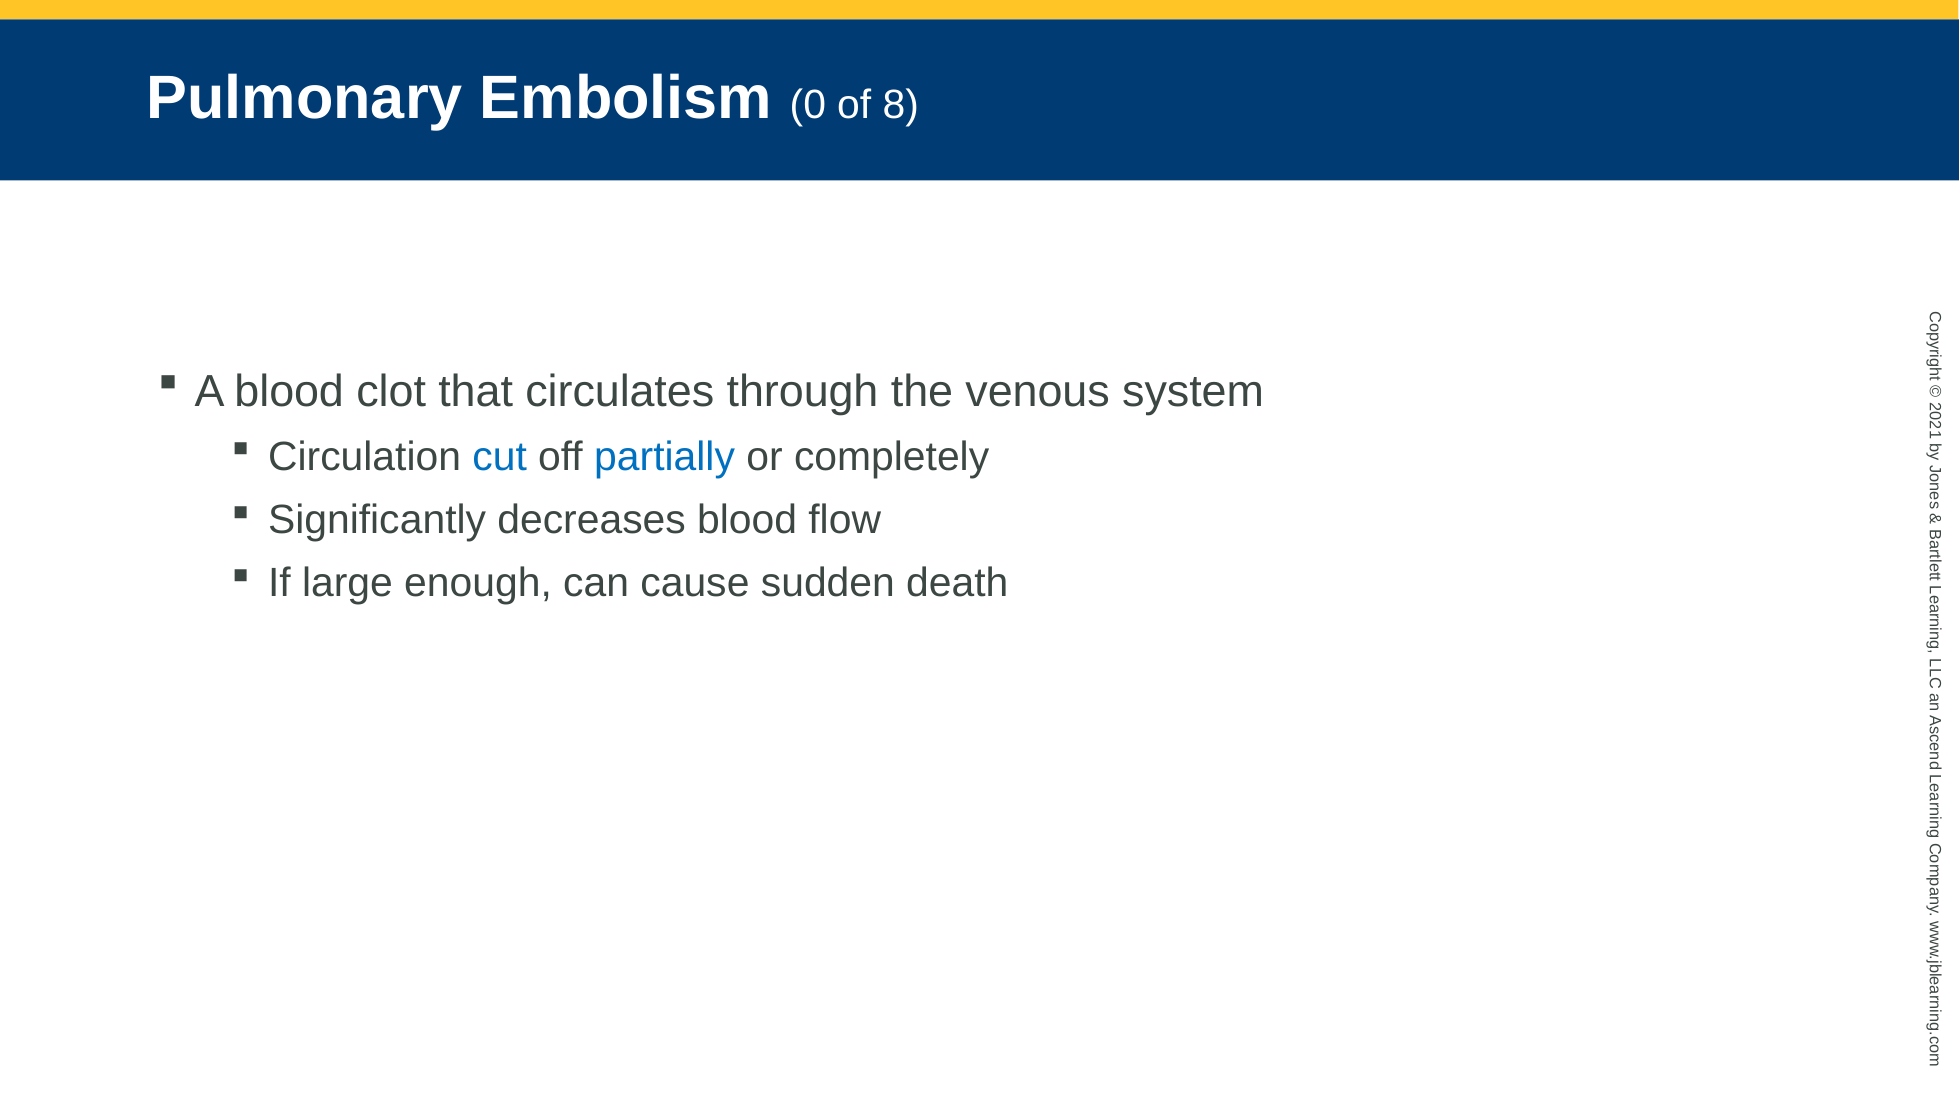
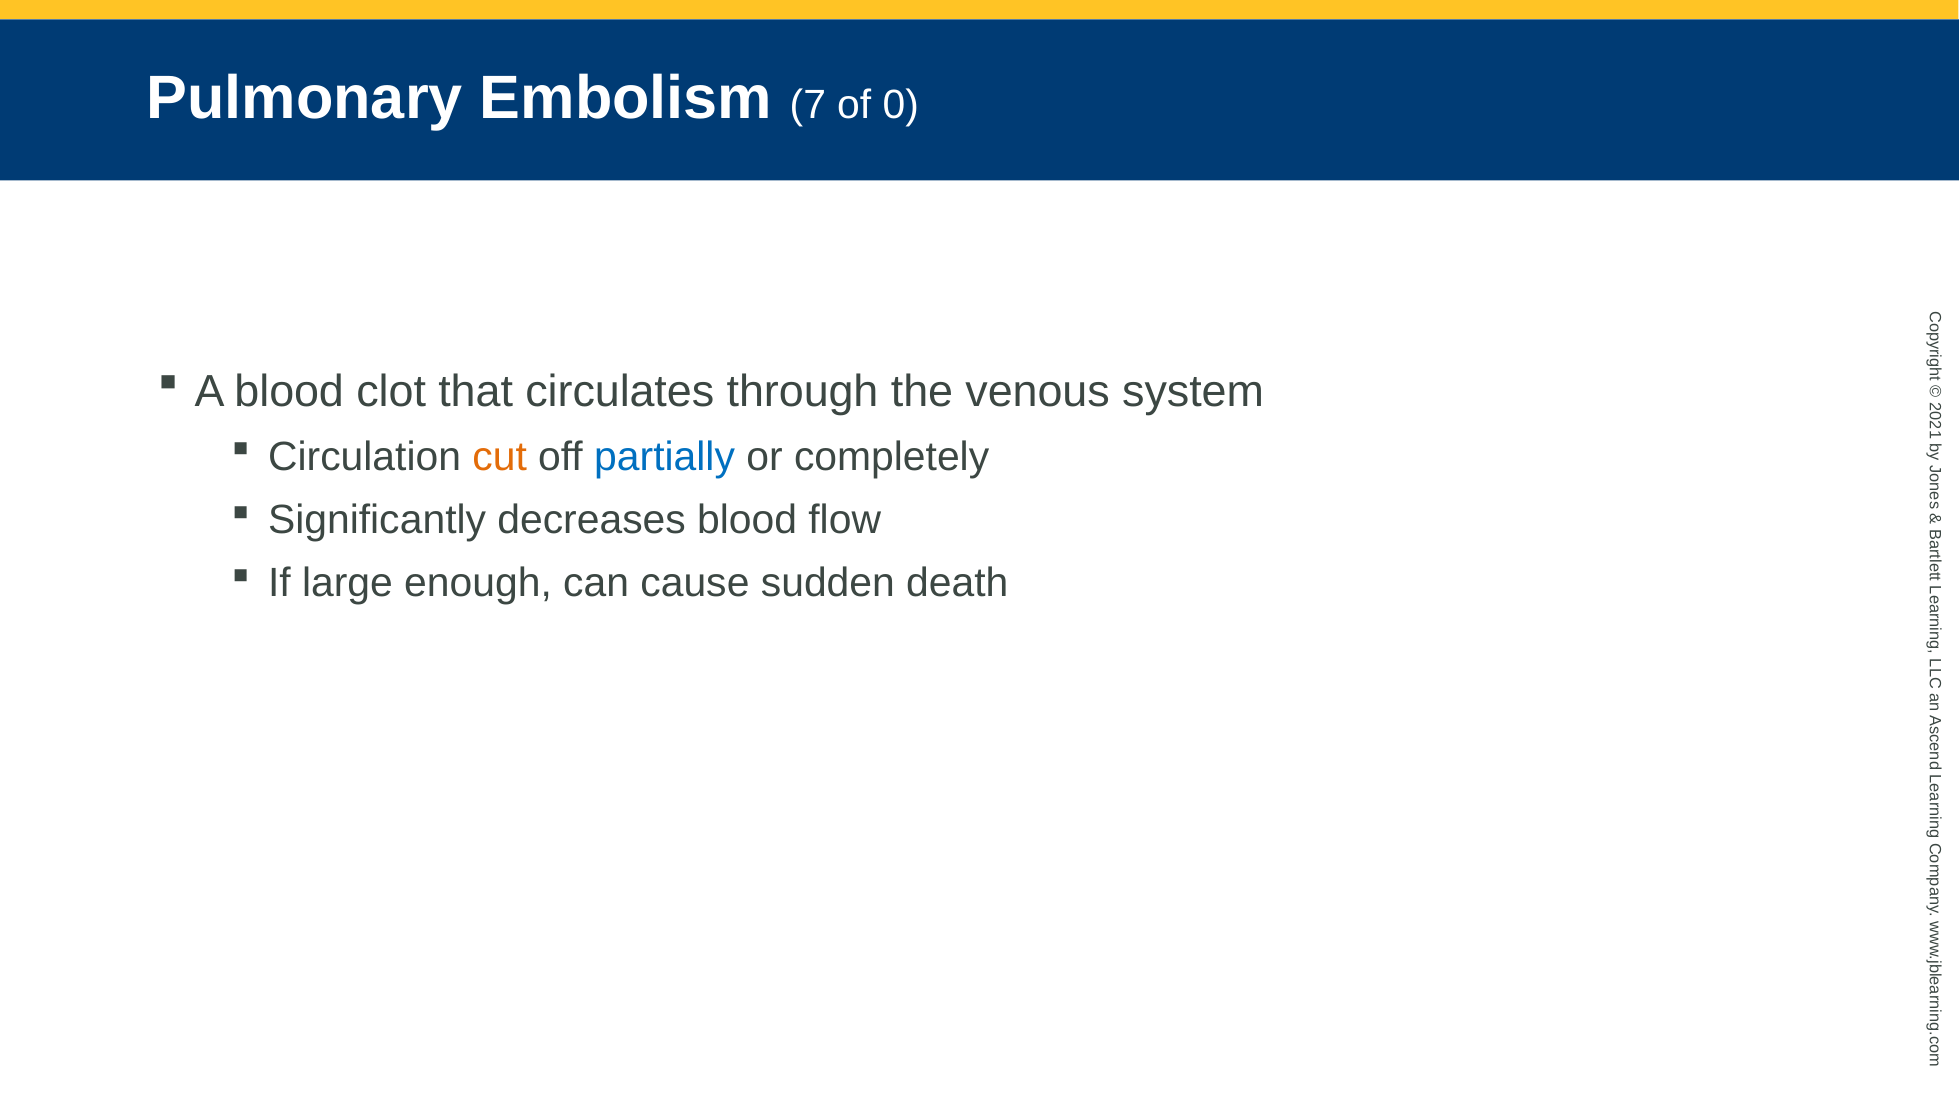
Embolism 0: 0 -> 7
of 8: 8 -> 0
cut colour: blue -> orange
